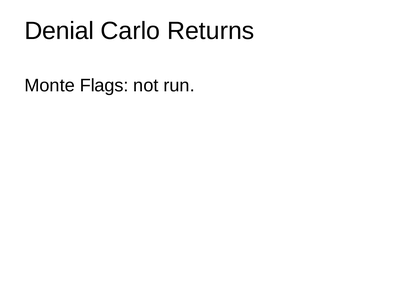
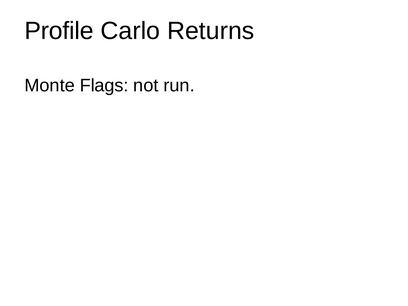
Denial: Denial -> Profile
